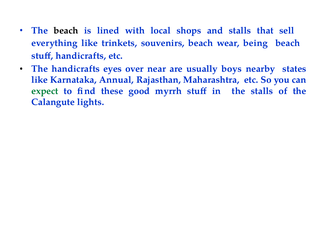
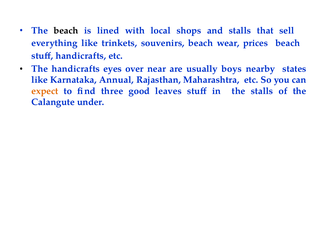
being: being -> prices
expect colour: green -> orange
these: these -> three
myrrh: myrrh -> leaves
lights: lights -> under
